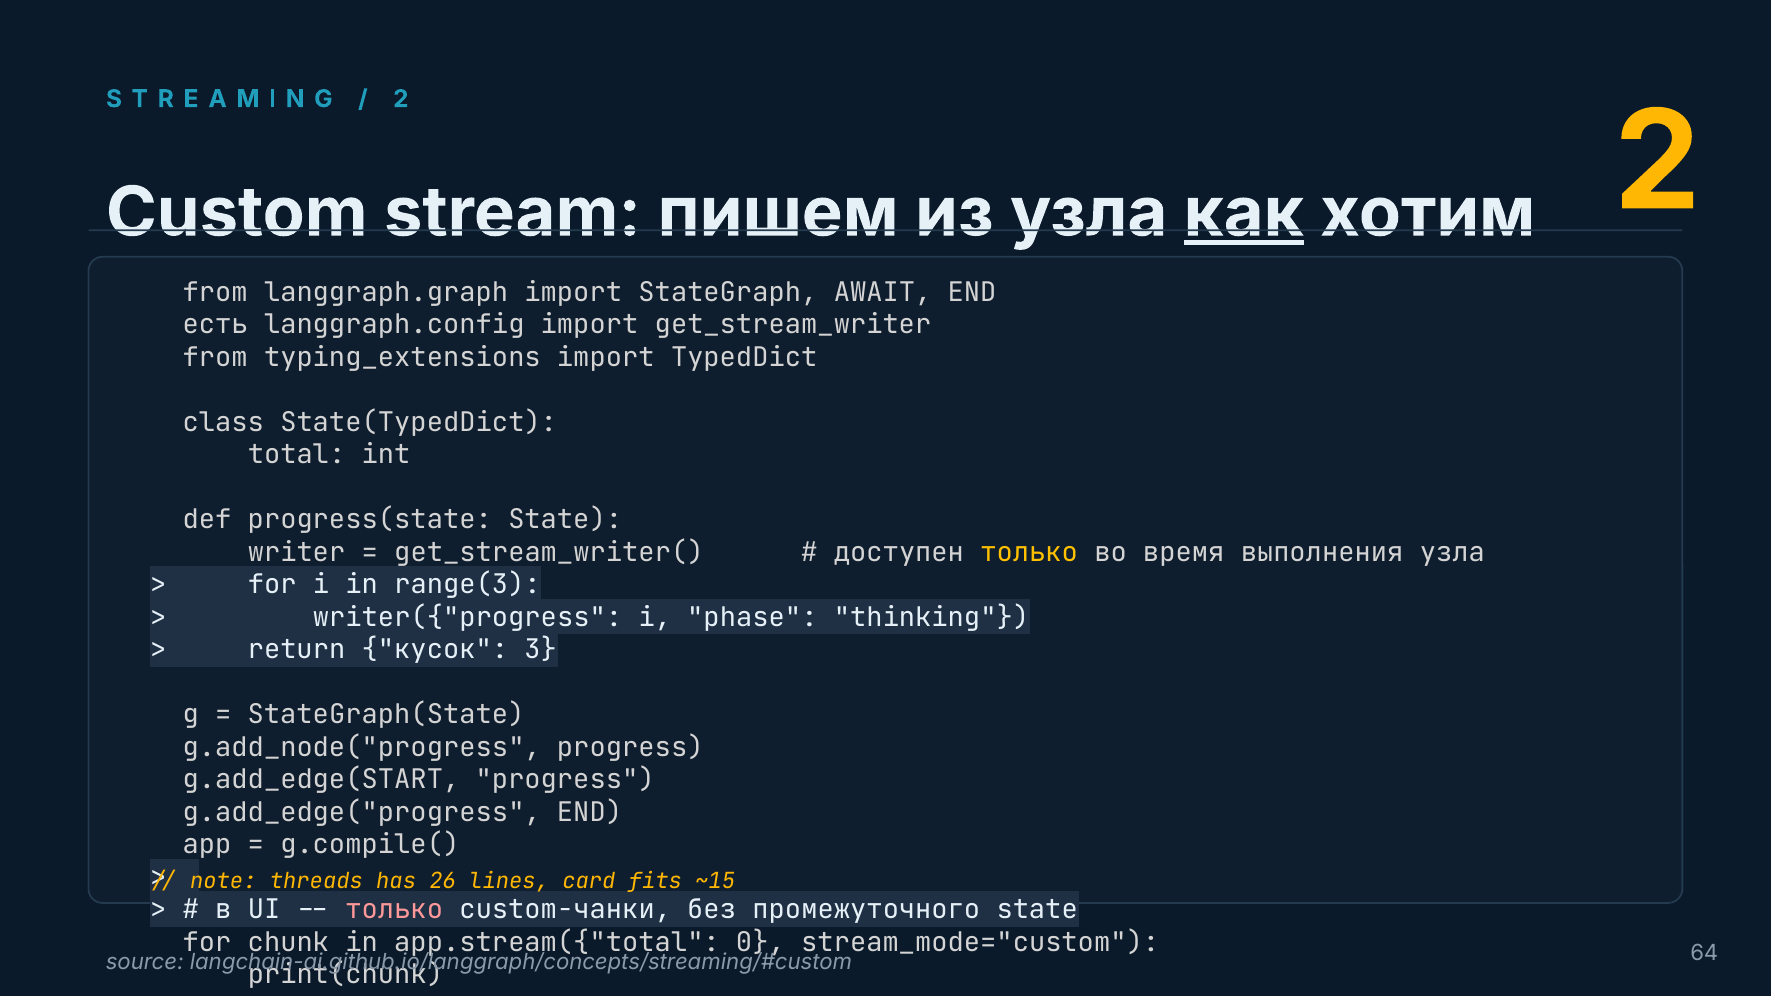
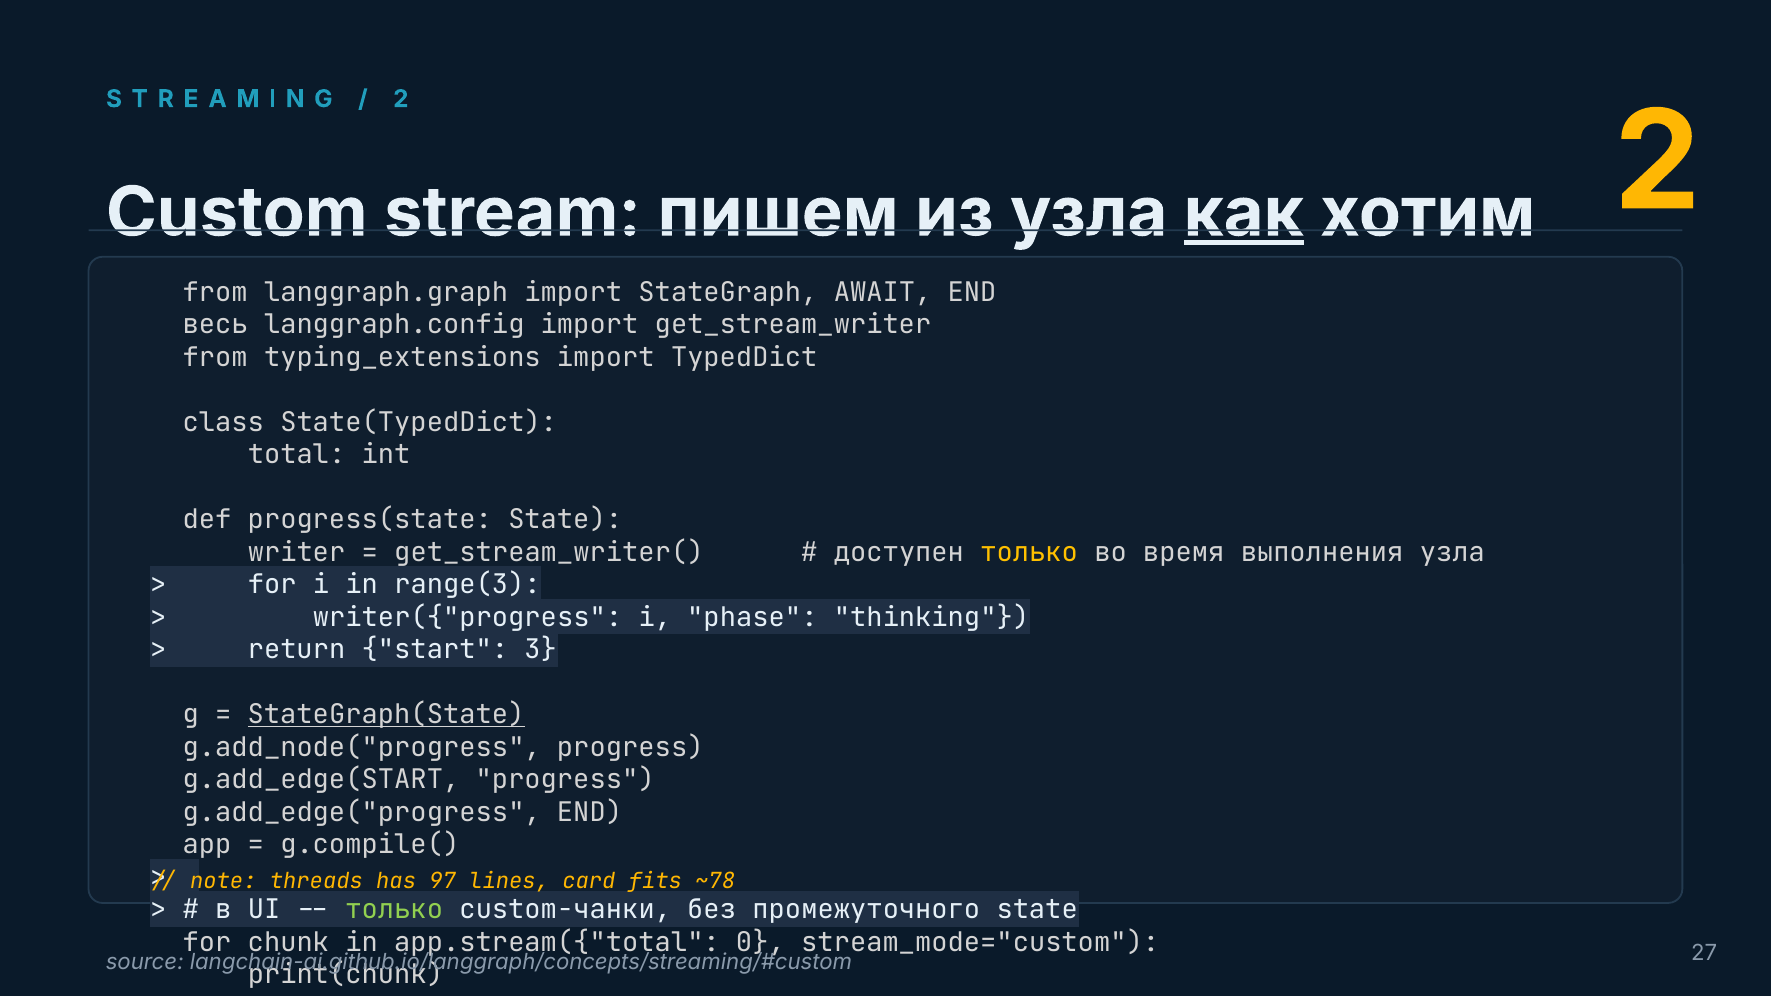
есть: есть -> весь
кусок: кусок -> start
StateGraph(State underline: none -> present
26: 26 -> 97
~15: ~15 -> ~78
только at (394, 910) colour: pink -> light green
64: 64 -> 27
